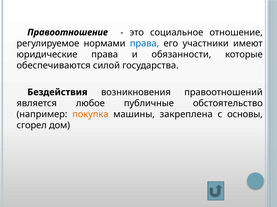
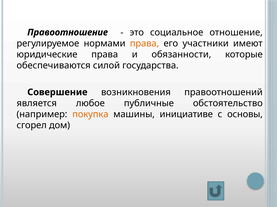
права at (145, 44) colour: blue -> orange
Бездействия: Бездействия -> Совершение
закреплена: закреплена -> инициативе
